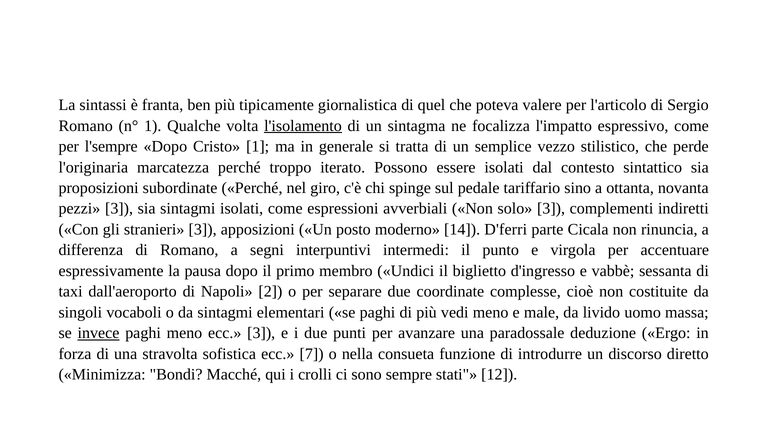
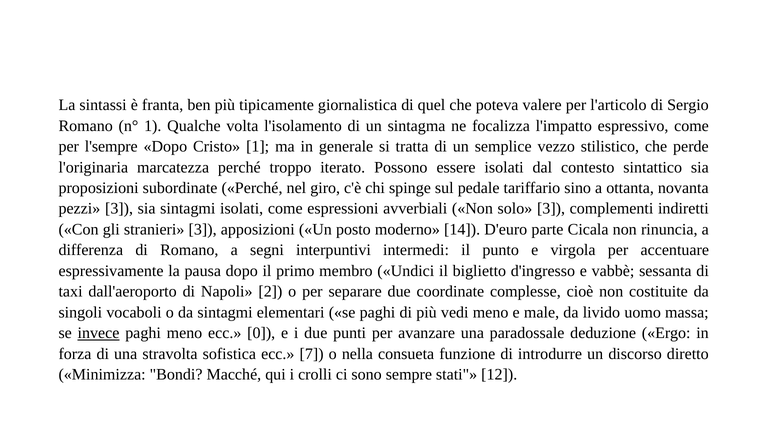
l'isolamento underline: present -> none
D'ferri: D'ferri -> D'euro
ecc 3: 3 -> 0
